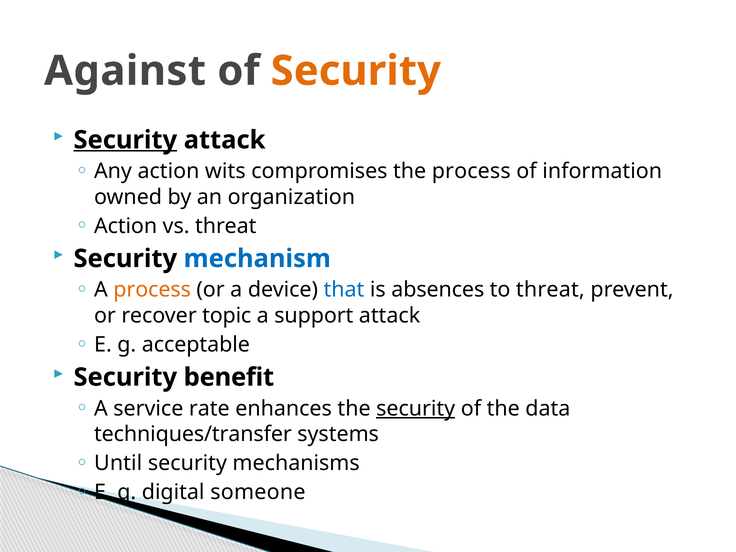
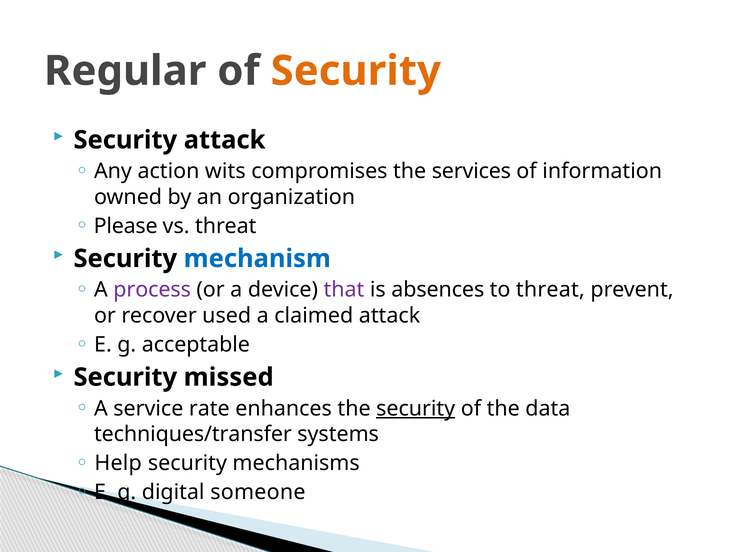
Against: Against -> Regular
Security at (125, 140) underline: present -> none
the process: process -> services
Action at (126, 226): Action -> Please
process at (152, 290) colour: orange -> purple
that colour: blue -> purple
topic: topic -> used
support: support -> claimed
benefit: benefit -> missed
Until: Until -> Help
